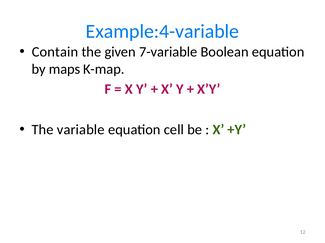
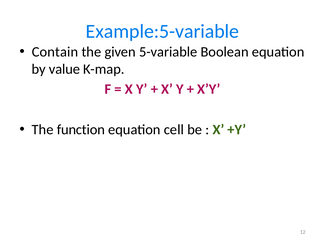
Example:4-variable: Example:4-variable -> Example:5-variable
7-variable: 7-variable -> 5-variable
maps: maps -> value
variable: variable -> function
